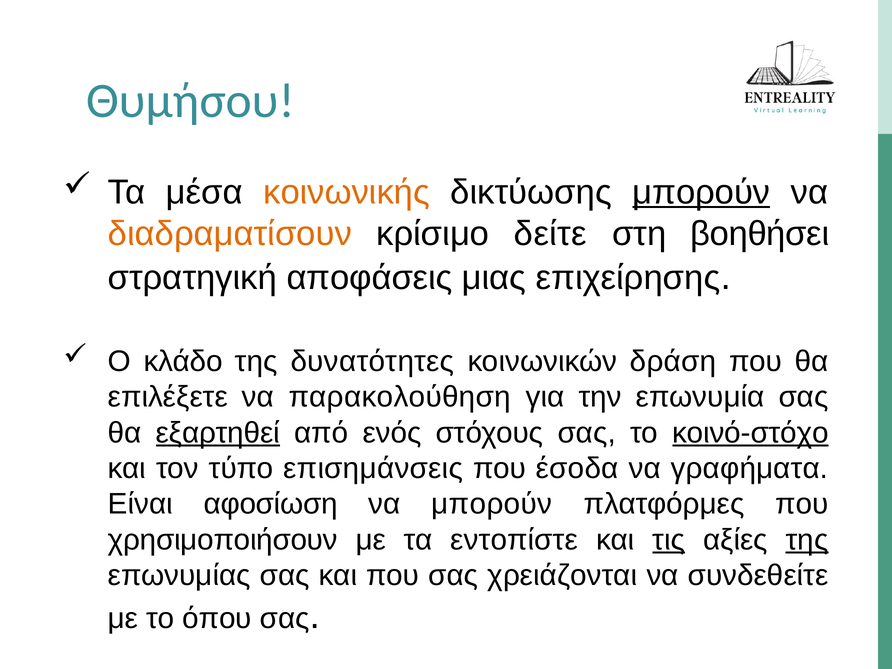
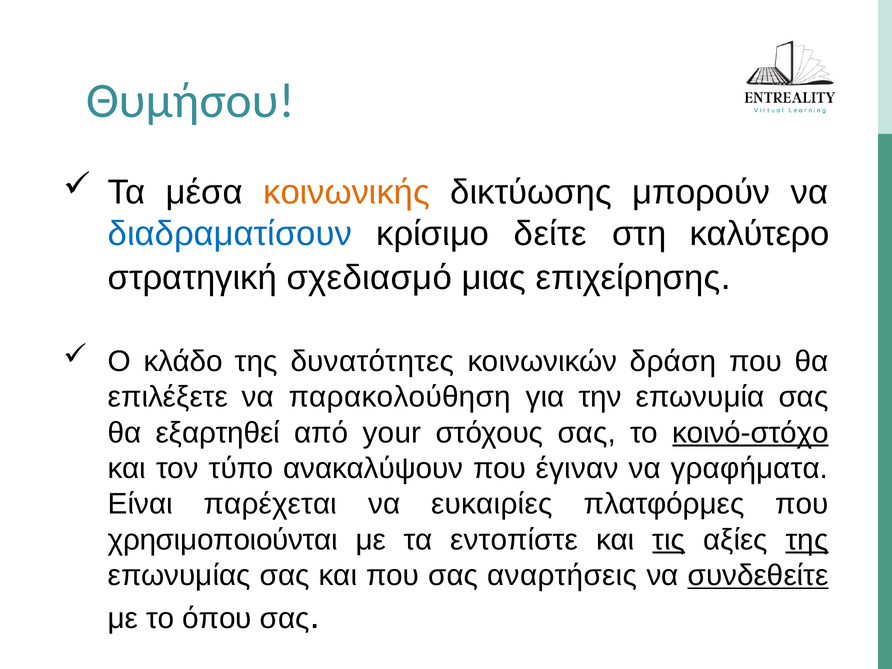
μπορούν at (701, 192) underline: present -> none
διαδραματίσουν colour: orange -> blue
βοηθήσει: βοηθήσει -> καλύτερο
αποφάσεις: αποφάσεις -> σχεδιασμό
εξαρτηθεί underline: present -> none
ενός: ενός -> your
επισημάνσεις: επισημάνσεις -> ανακαλύψουν
έσοδα: έσοδα -> έγιναν
αφοσίωση: αφοσίωση -> παρέχεται
να μπορούν: μπορούν -> ευκαιρίες
χρησιμοποιήσουν: χρησιμοποιήσουν -> χρησιμοποιούνται
χρειάζονται: χρειάζονται -> αναρτήσεις
συνδεθείτε underline: none -> present
